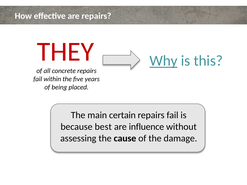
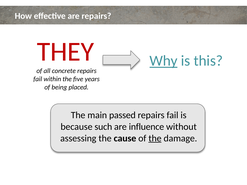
certain: certain -> passed
best: best -> such
the at (155, 138) underline: none -> present
